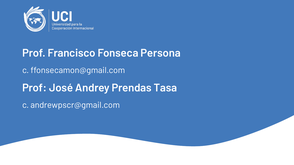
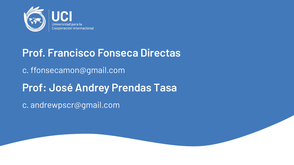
Persona: Persona -> Directas
